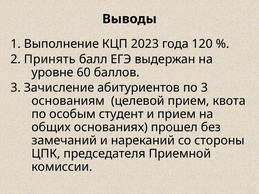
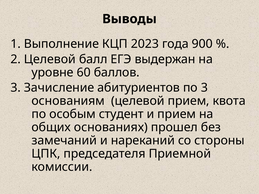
120: 120 -> 900
2 Принять: Принять -> Целевой
